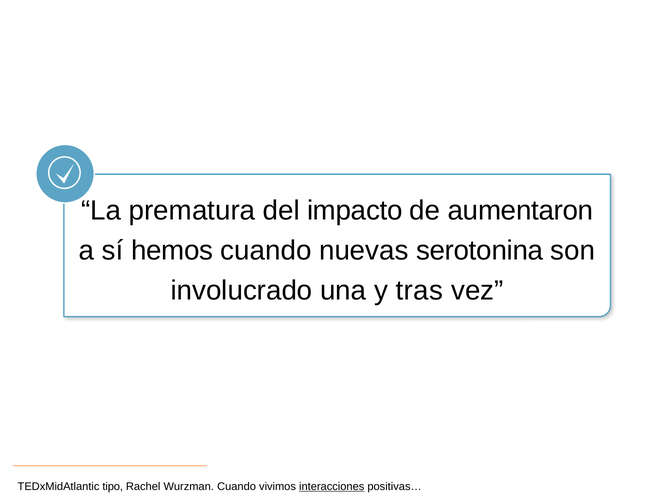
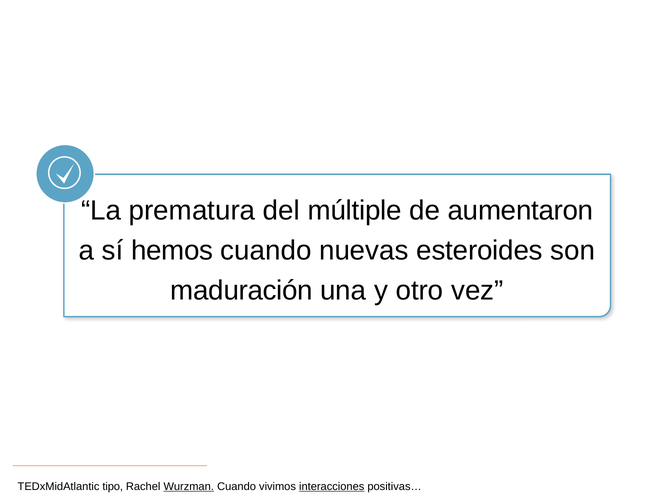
impacto: impacto -> múltiple
serotonina: serotonina -> esteroides
involucrado: involucrado -> maduración
tras: tras -> otro
Wurzman underline: none -> present
